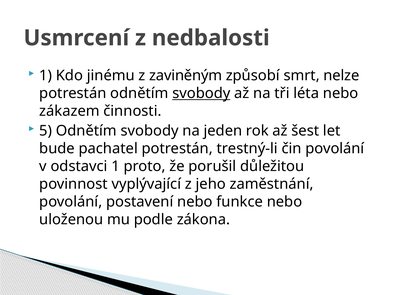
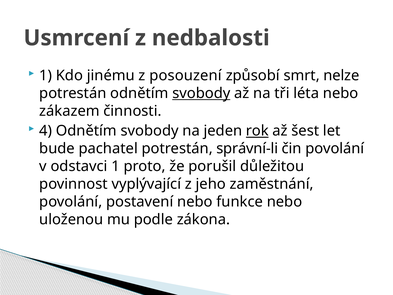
zaviněným: zaviněným -> posouzení
5: 5 -> 4
rok underline: none -> present
trestný-li: trestný-li -> správní-li
